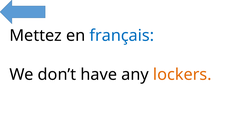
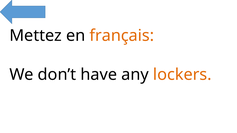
français colour: blue -> orange
